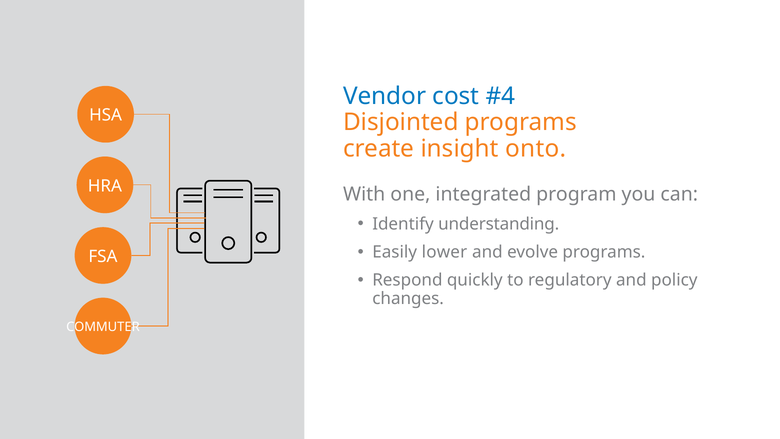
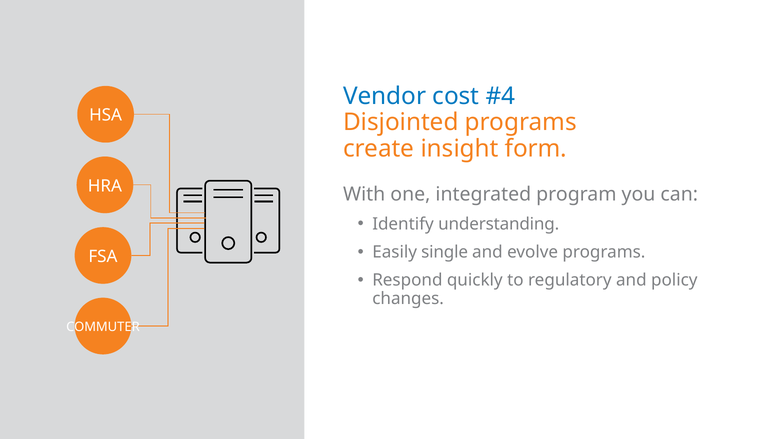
onto: onto -> form
lower: lower -> single
